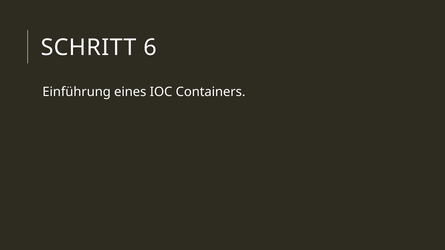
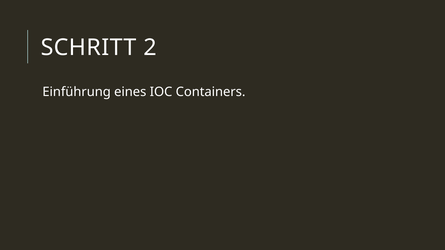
6: 6 -> 2
